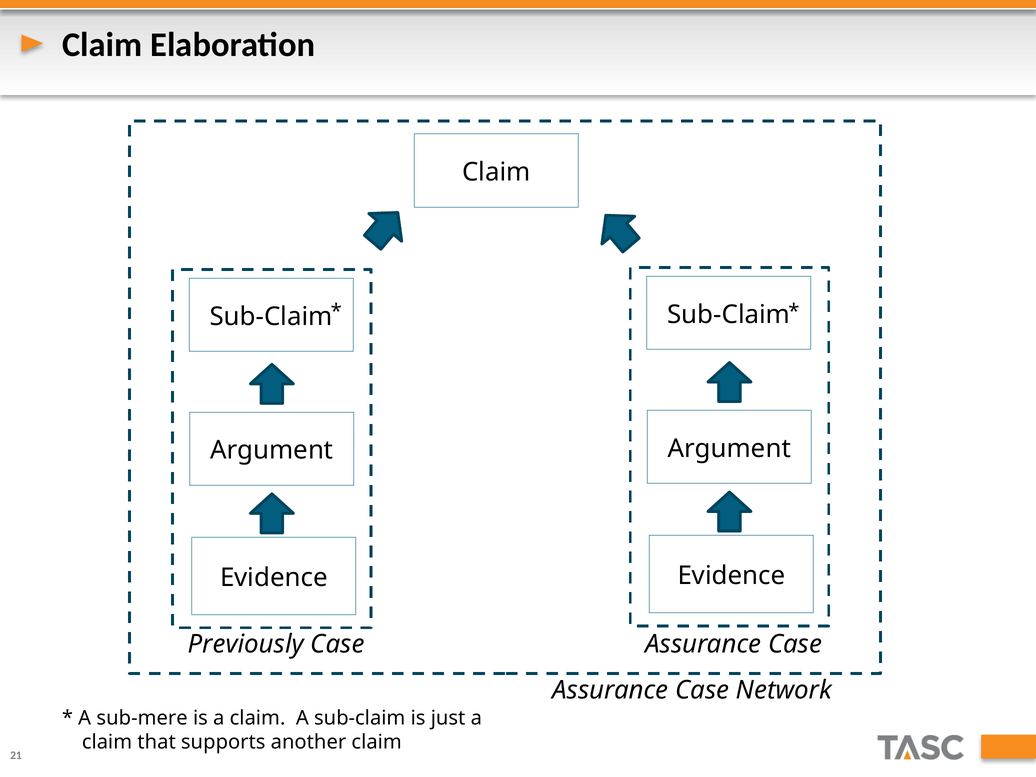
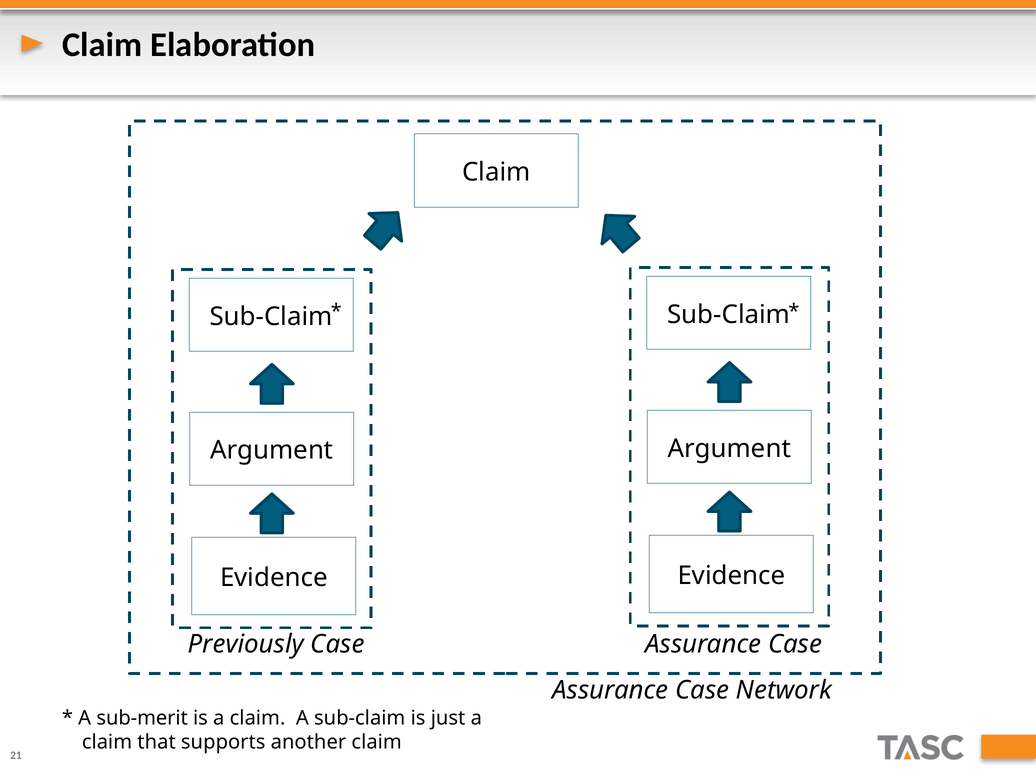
sub-mere: sub-mere -> sub-merit
